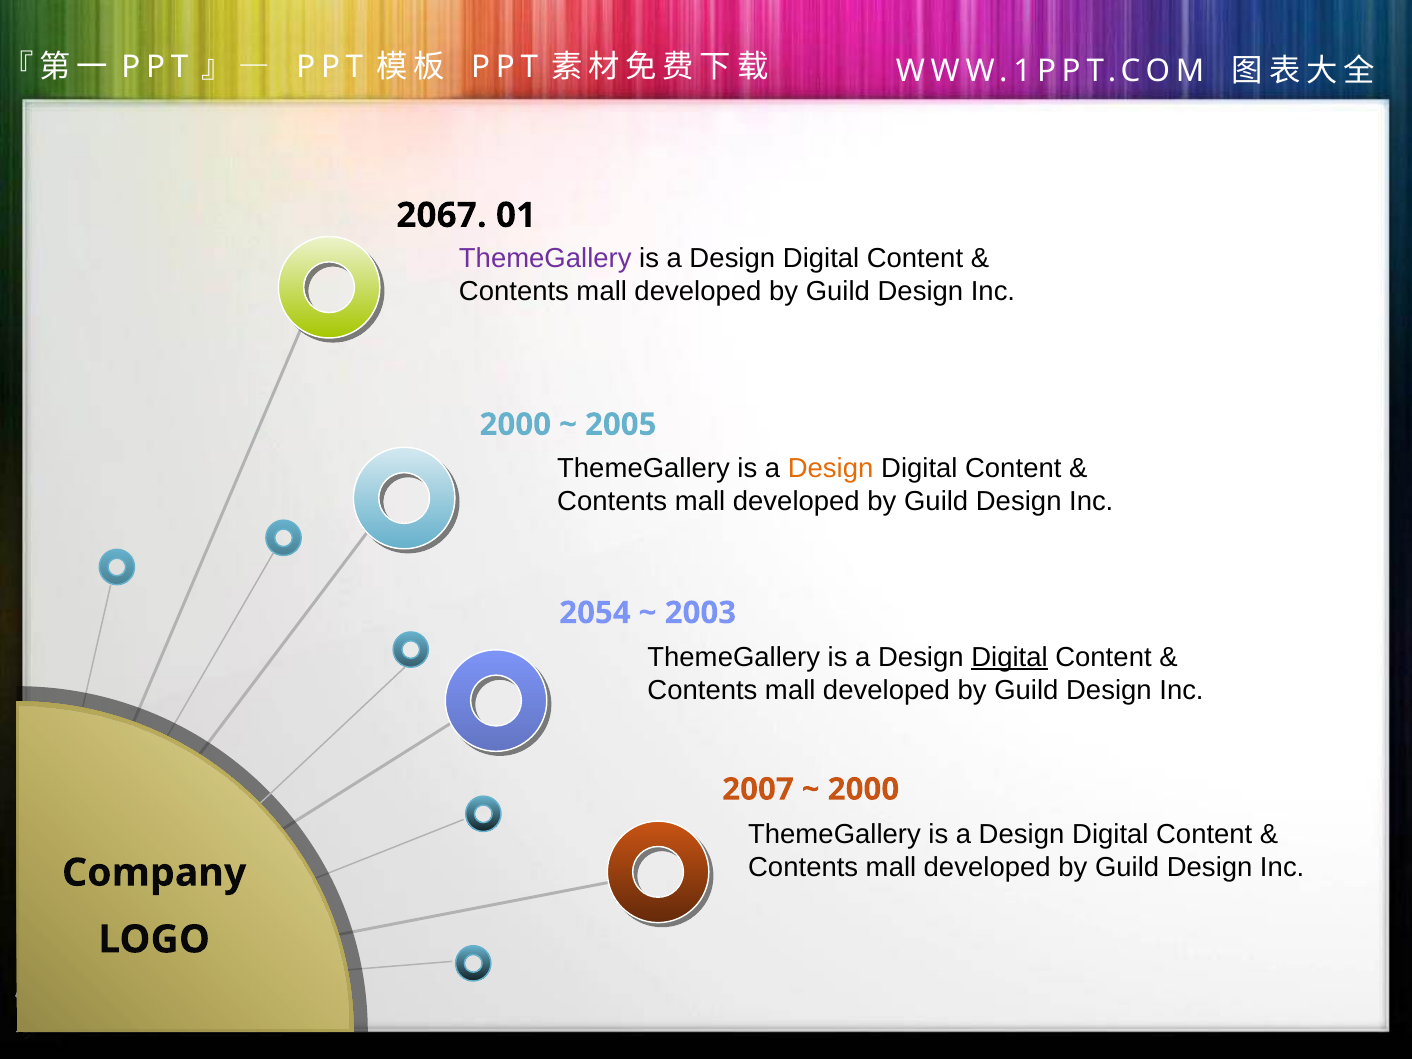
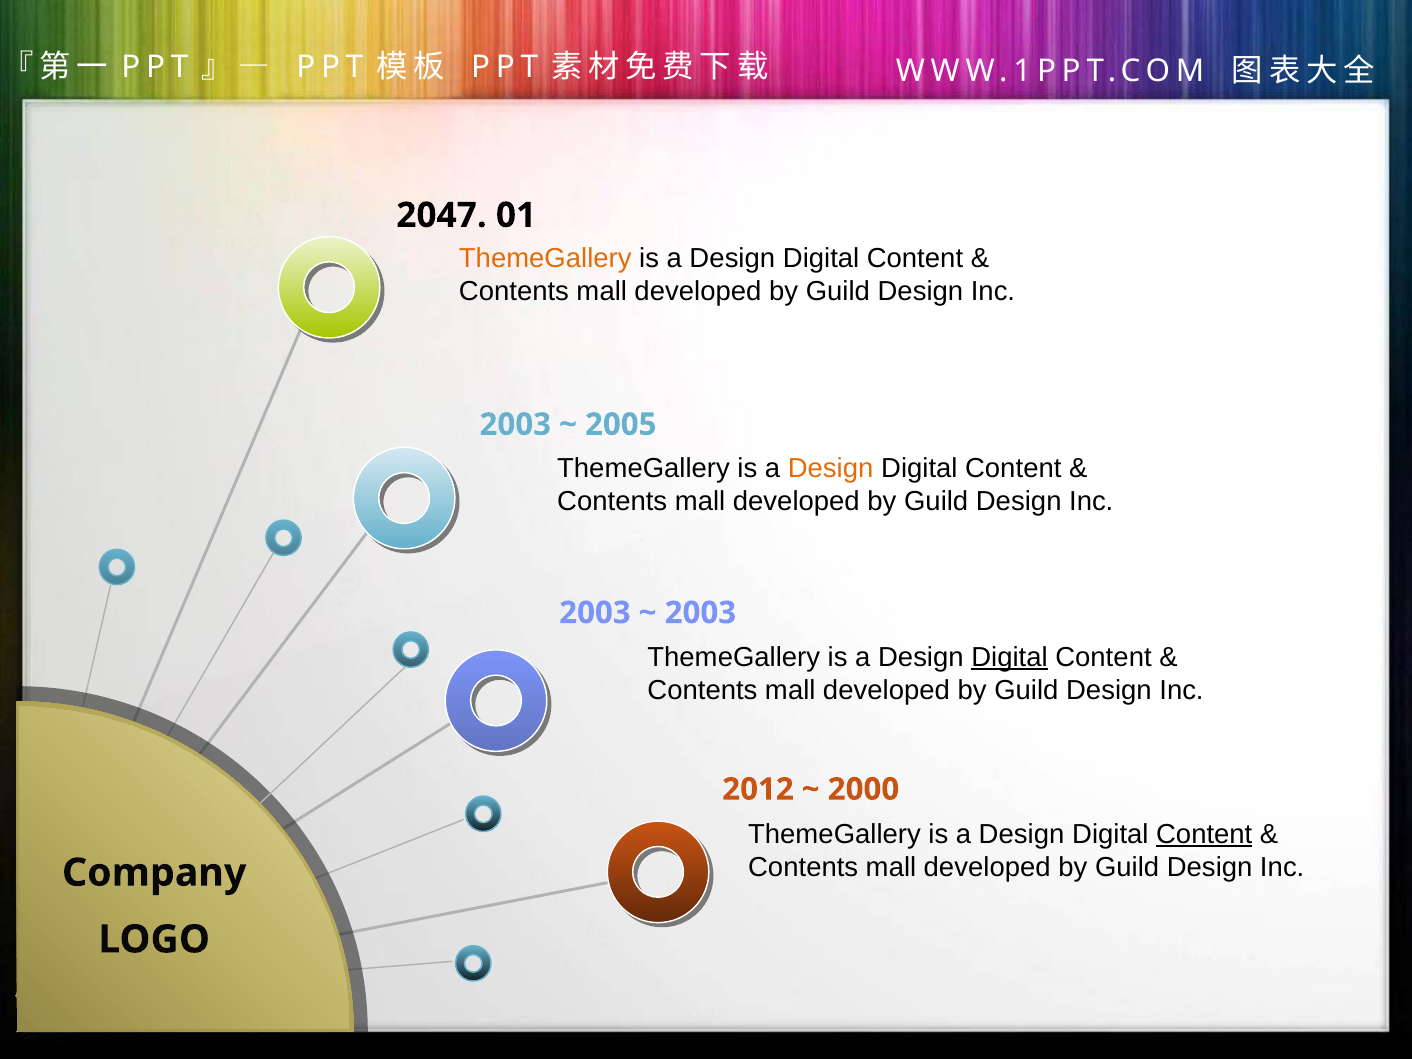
2067: 2067 -> 2047
ThemeGallery at (545, 259) colour: purple -> orange
2000 at (515, 425): 2000 -> 2003
2054 at (595, 613): 2054 -> 2003
2007: 2007 -> 2012
Content at (1204, 834) underline: none -> present
